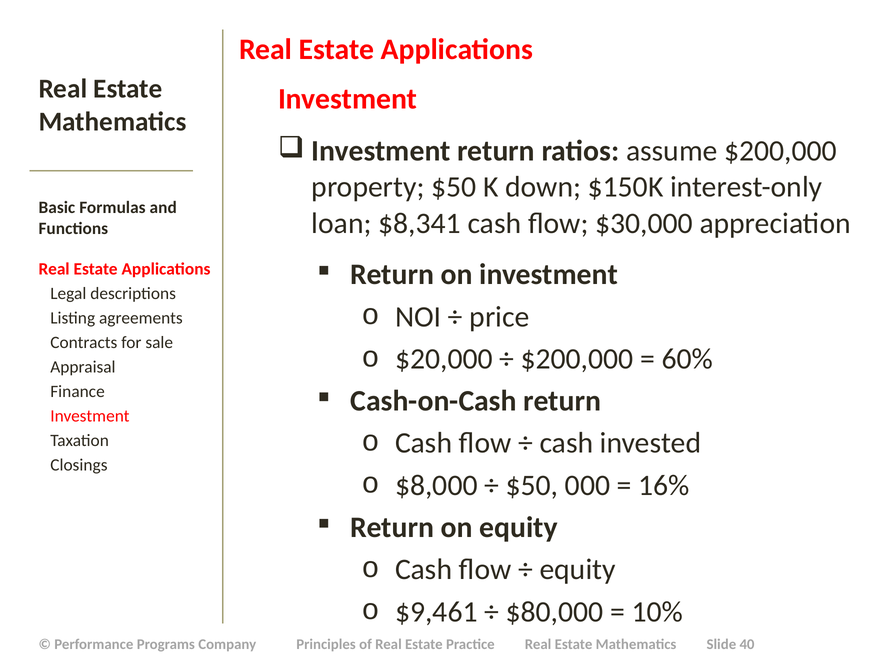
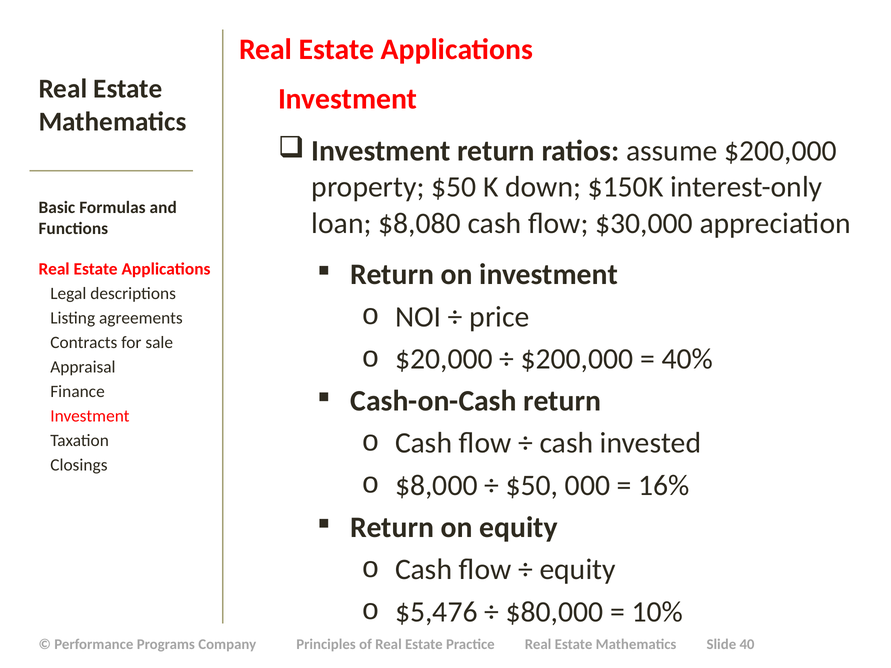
$8,341: $8,341 -> $8,080
60%: 60% -> 40%
$9,461: $9,461 -> $5,476
